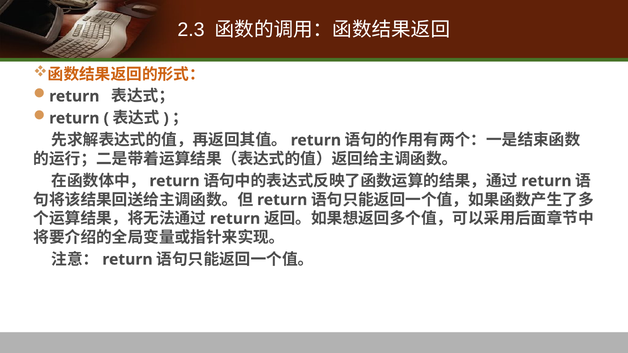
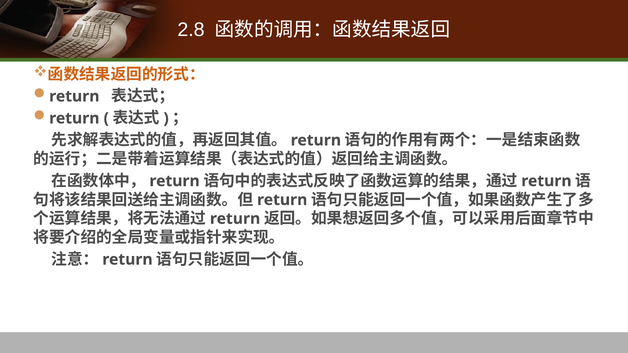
2.3: 2.3 -> 2.8
